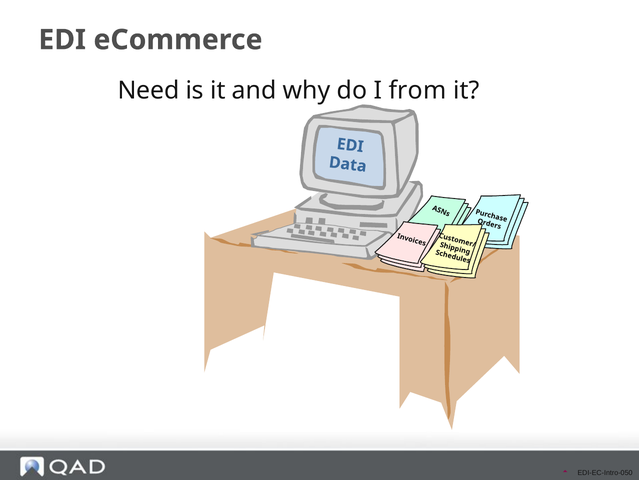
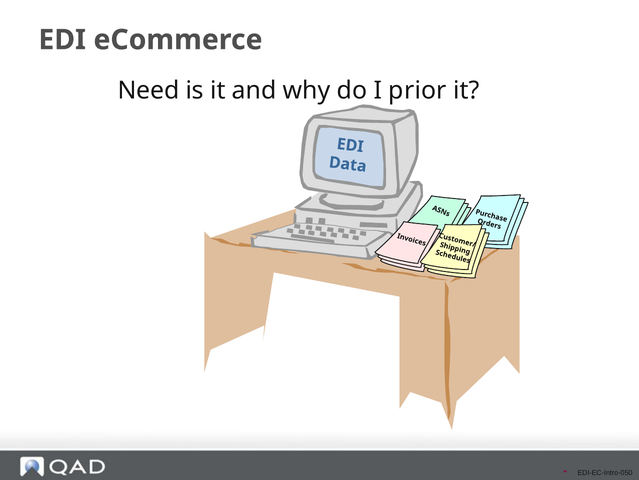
from: from -> prior
